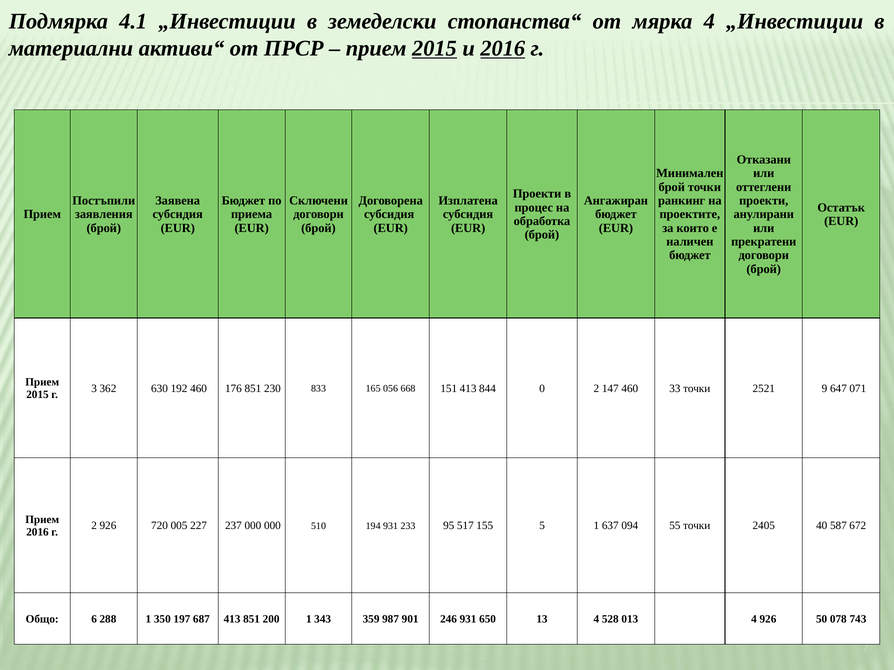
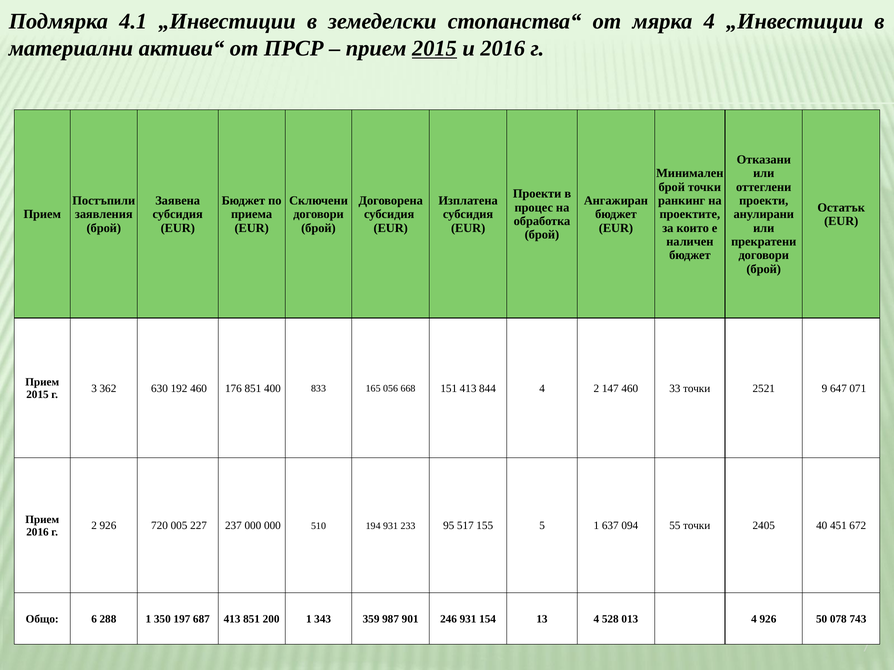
2016 at (503, 48) underline: present -> none
230: 230 -> 400
844 0: 0 -> 4
587: 587 -> 451
650: 650 -> 154
